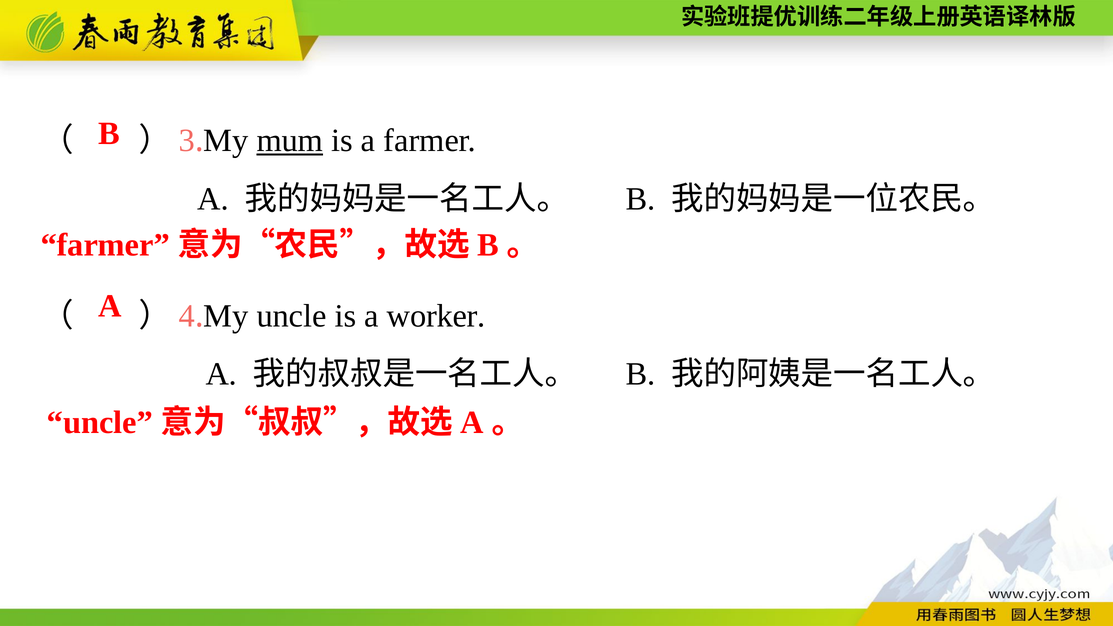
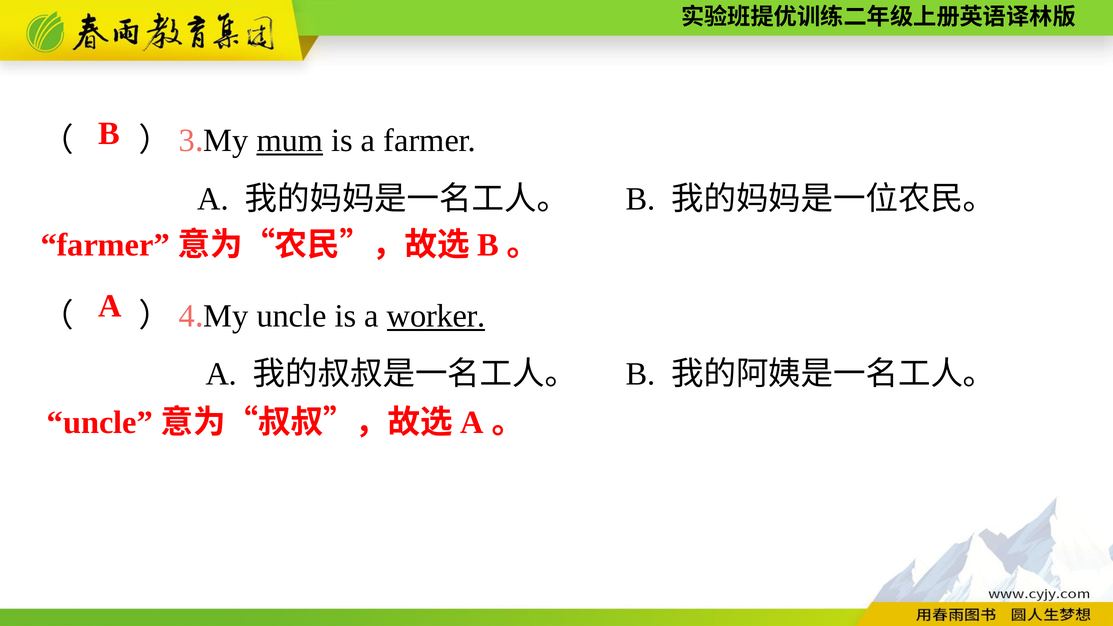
worker underline: none -> present
